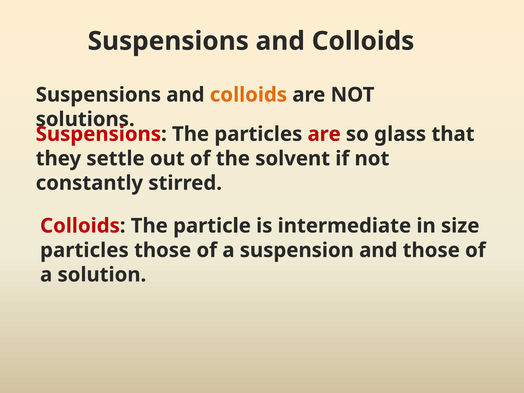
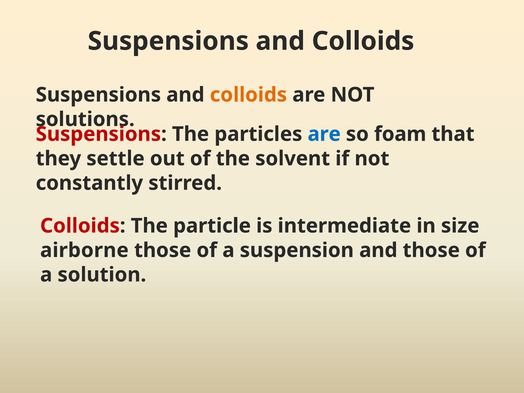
are at (324, 134) colour: red -> blue
glass: glass -> foam
particles at (84, 250): particles -> airborne
